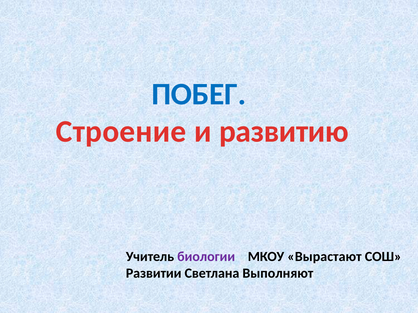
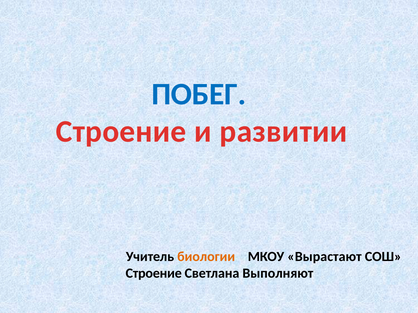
развитию: развитию -> развитии
биологии colour: purple -> orange
Развитии at (154, 274): Развитии -> Строение
